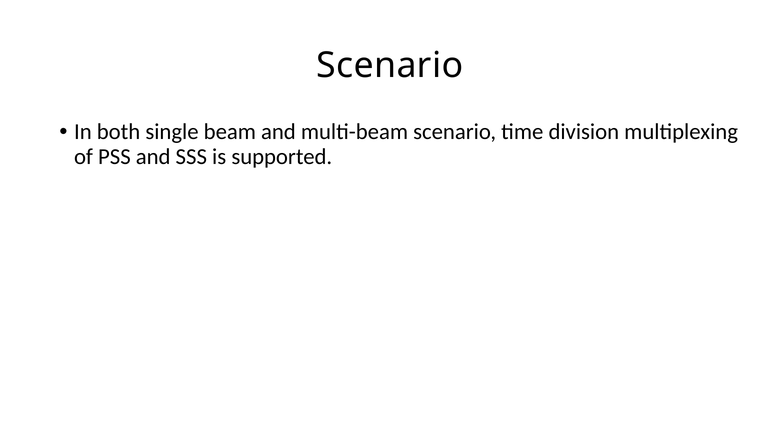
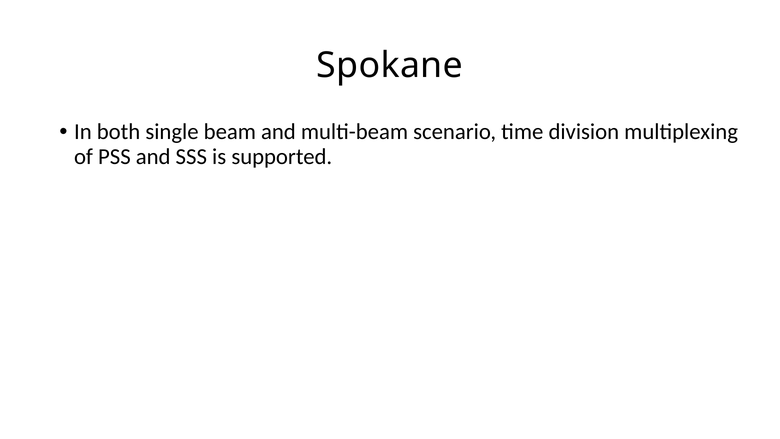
Scenario at (390, 66): Scenario -> Spokane
